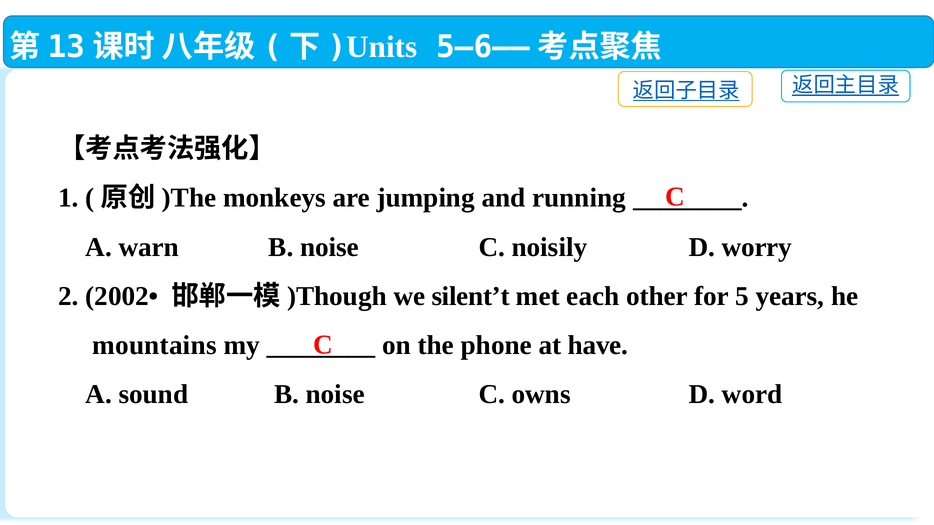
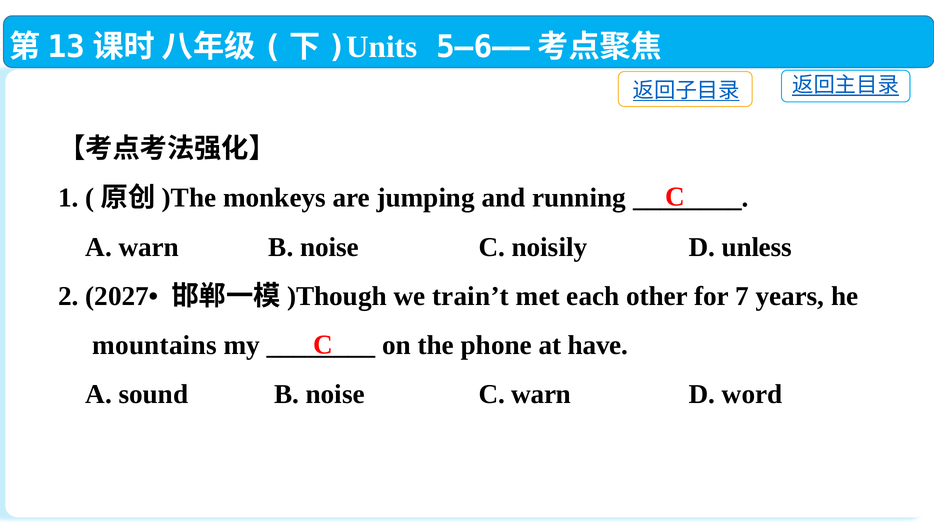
worry: worry -> unless
2002•: 2002• -> 2027•
silent’t: silent’t -> train’t
5: 5 -> 7
C owns: owns -> warn
